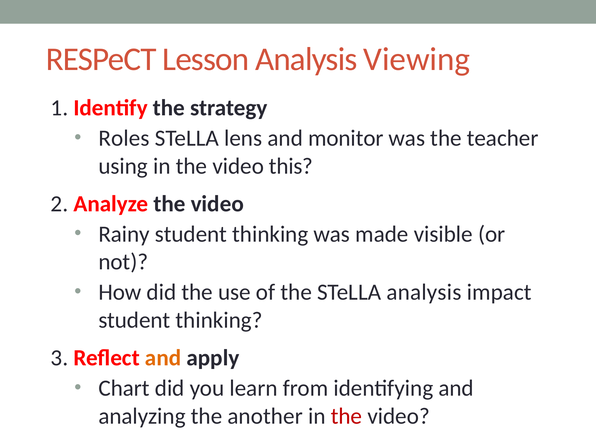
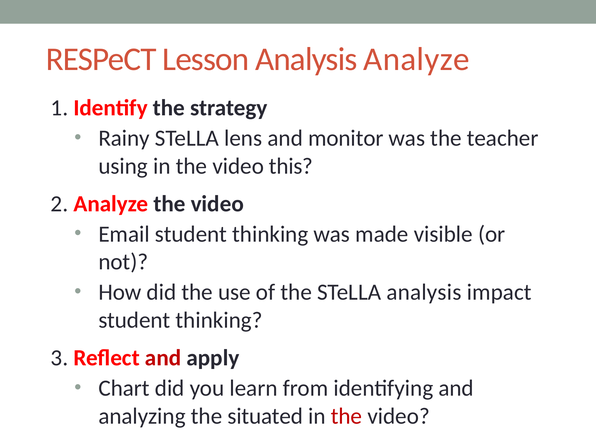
Analysis Viewing: Viewing -> Analyze
Roles: Roles -> Rainy
Rainy: Rainy -> Email
and at (163, 358) colour: orange -> red
another: another -> situated
